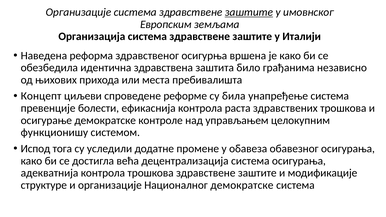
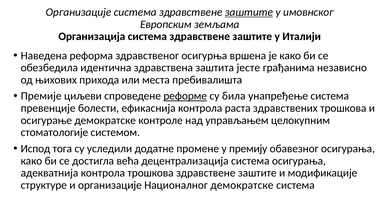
било: било -> јесте
Концепт: Концепт -> Премије
реформе underline: none -> present
функционишу: функционишу -> стоматологије
обавеза: обавеза -> премију
